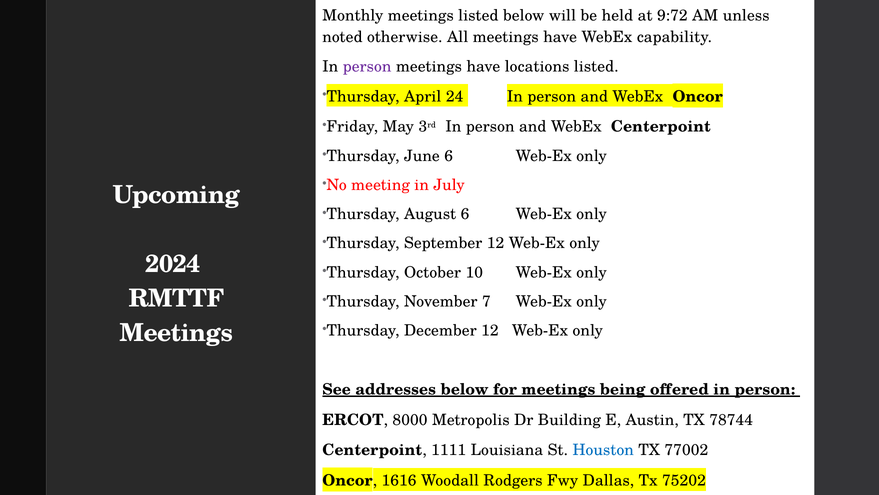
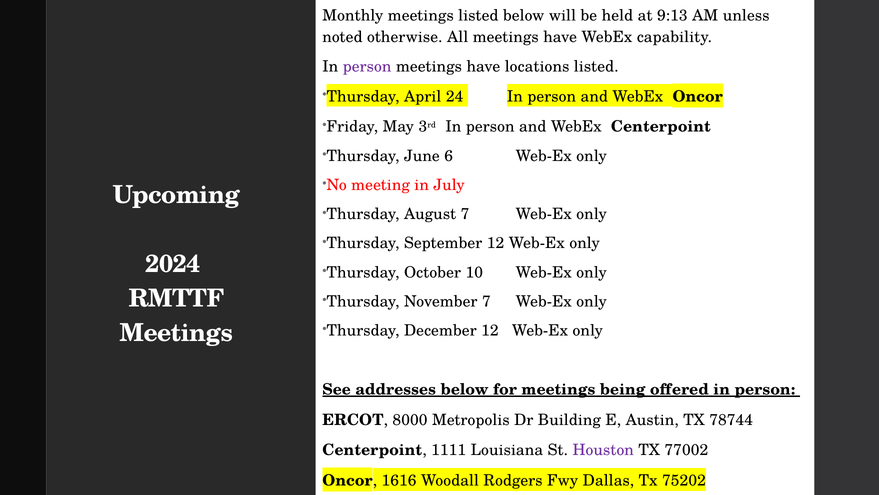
9:72: 9:72 -> 9:13
August 6: 6 -> 7
Houston colour: blue -> purple
